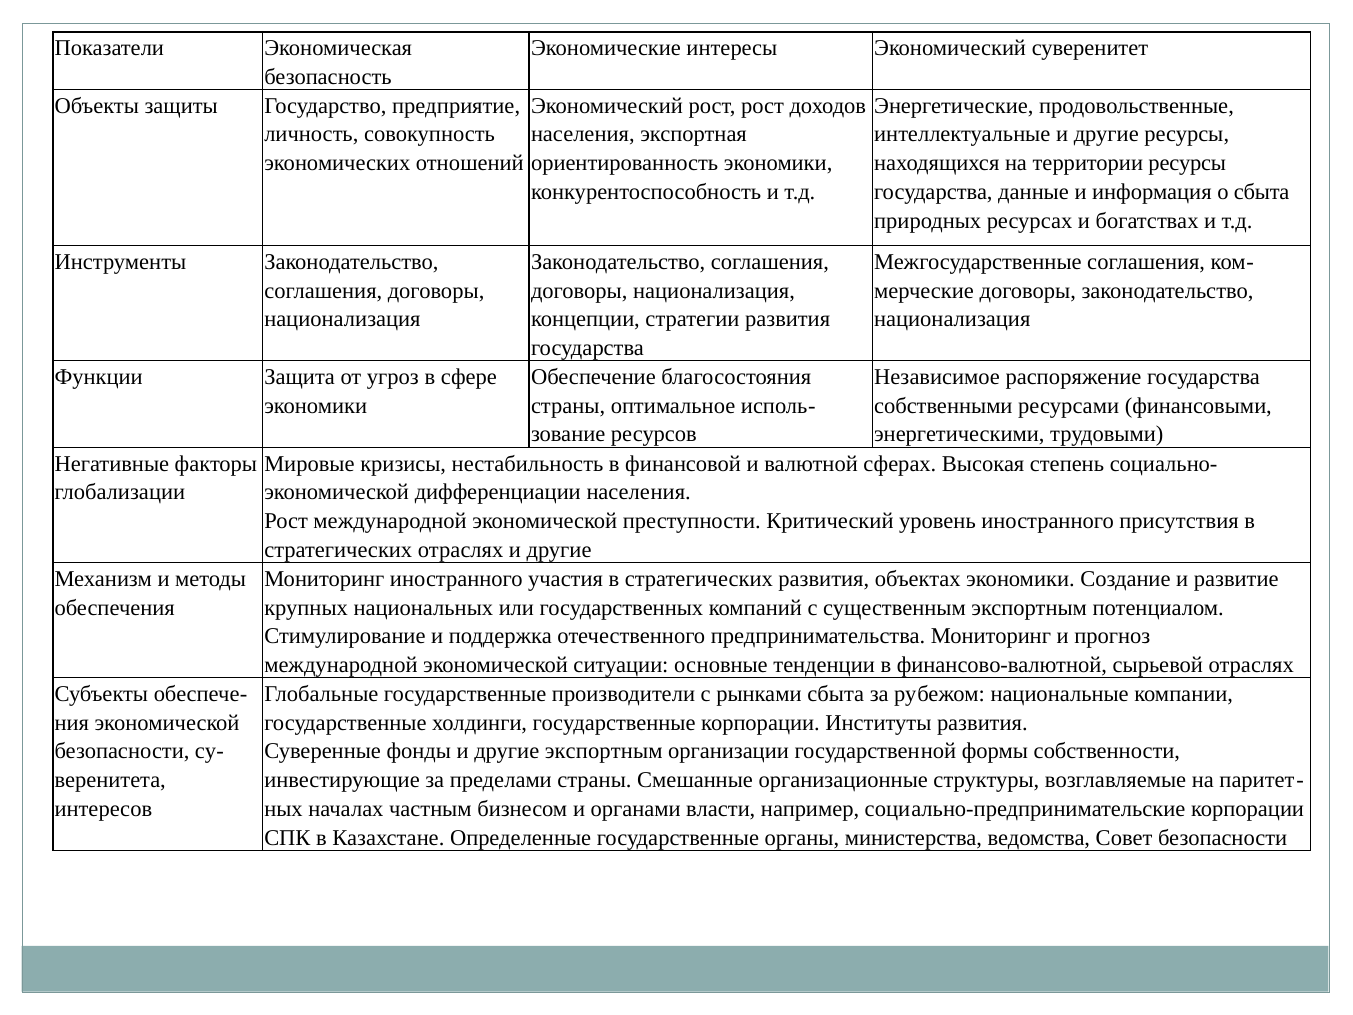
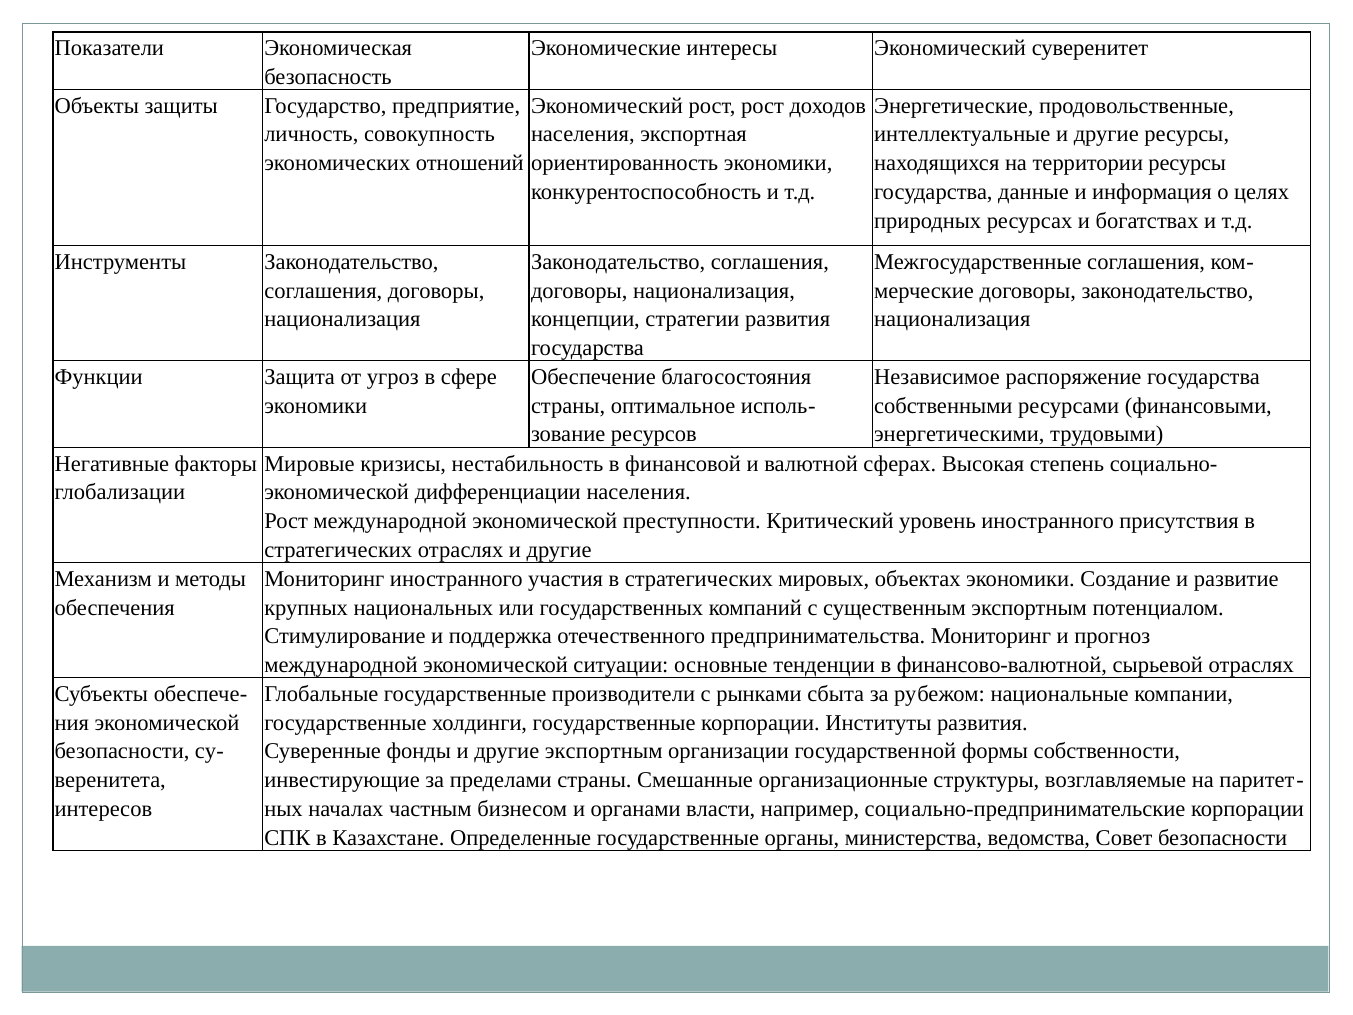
о сбыта: сбыта -> целях
стратегических развития: развития -> мировых
